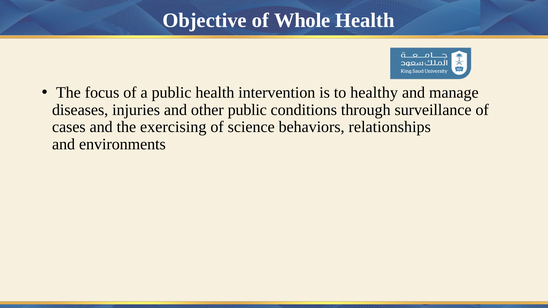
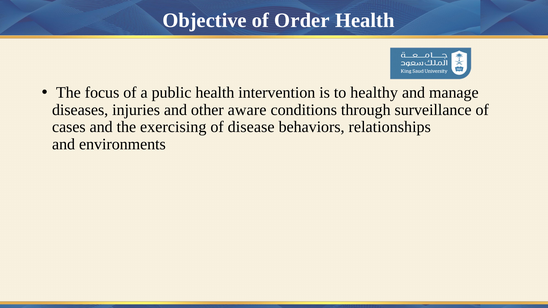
Whole: Whole -> Order
other public: public -> aware
science: science -> disease
